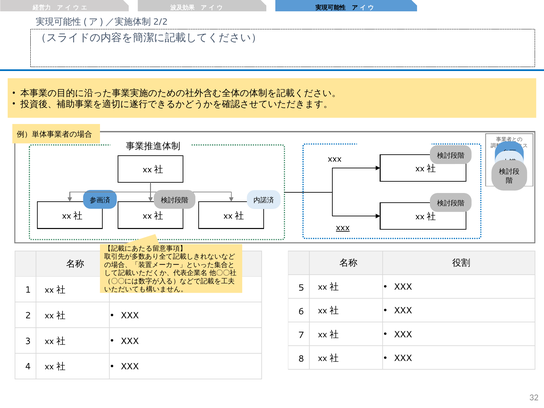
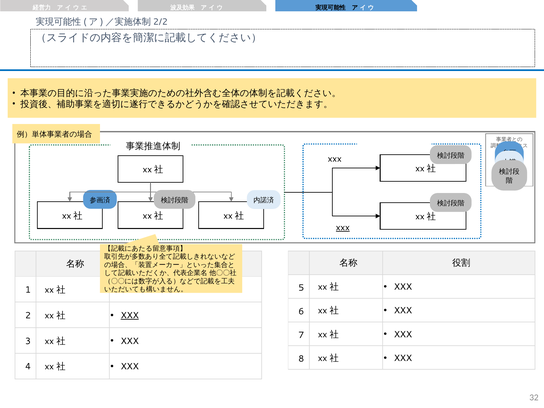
XXX at (130, 315) underline: none -> present
